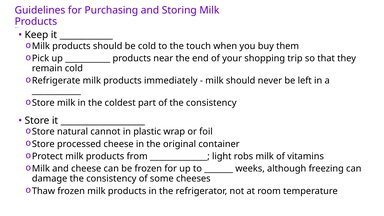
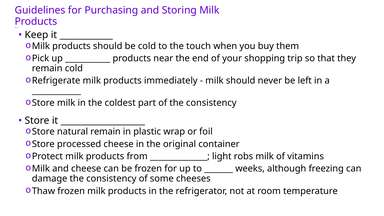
natural cannot: cannot -> remain
